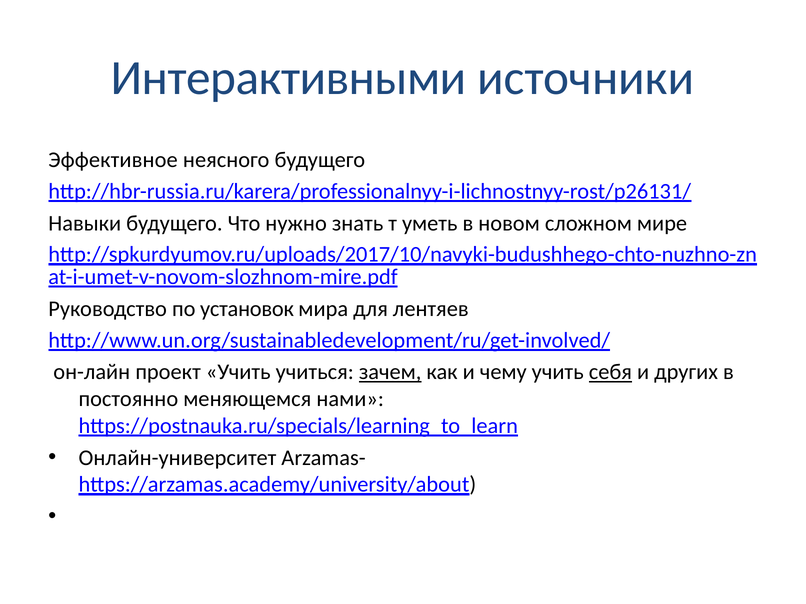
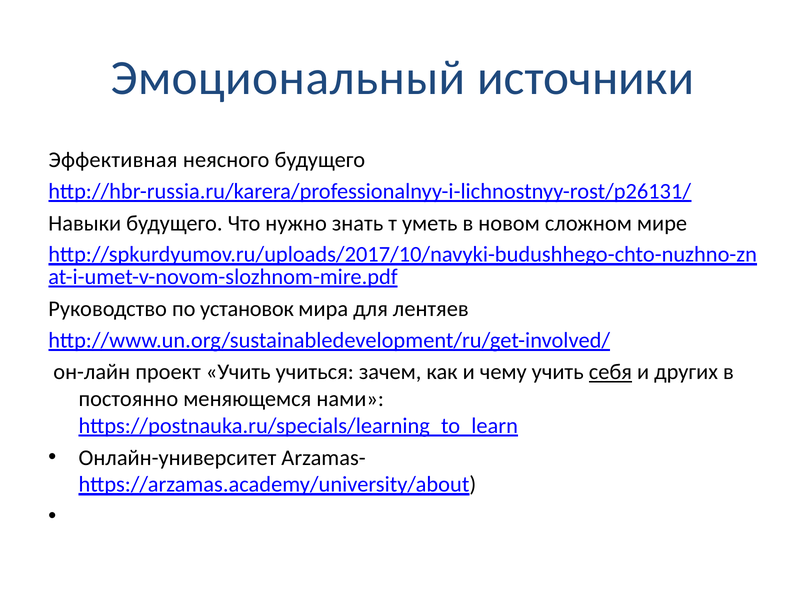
Интерактивными: Интерактивными -> Эмоциональный
Эффективное: Эффективное -> Эффективная
зачем underline: present -> none
